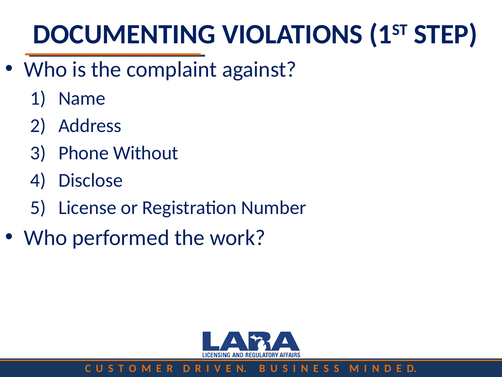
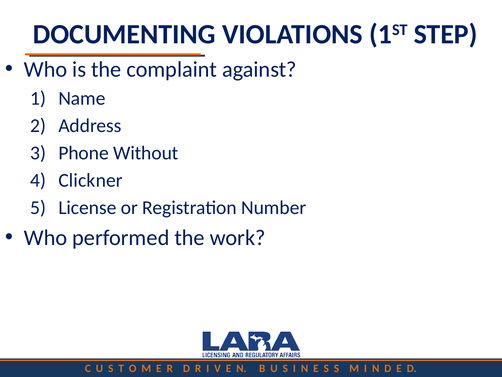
Disclose: Disclose -> Clickner
